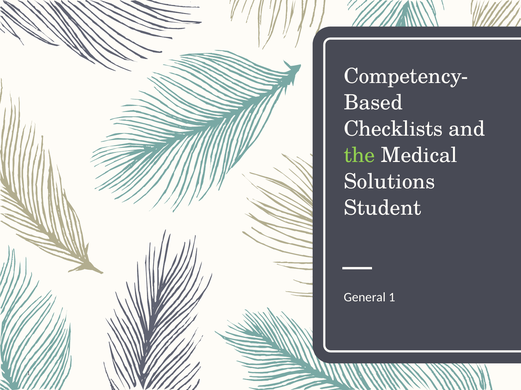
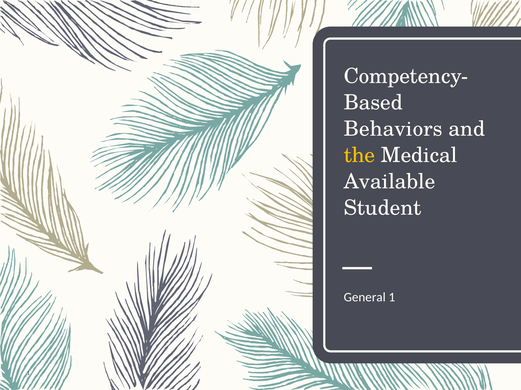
Checklists: Checklists -> Behaviors
the colour: light green -> yellow
Solutions: Solutions -> Available
